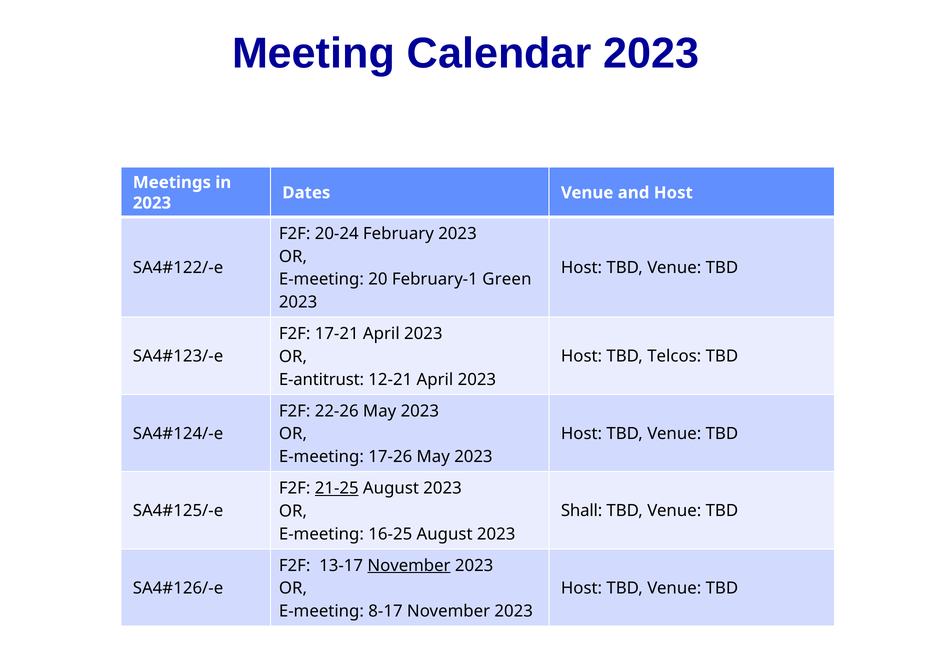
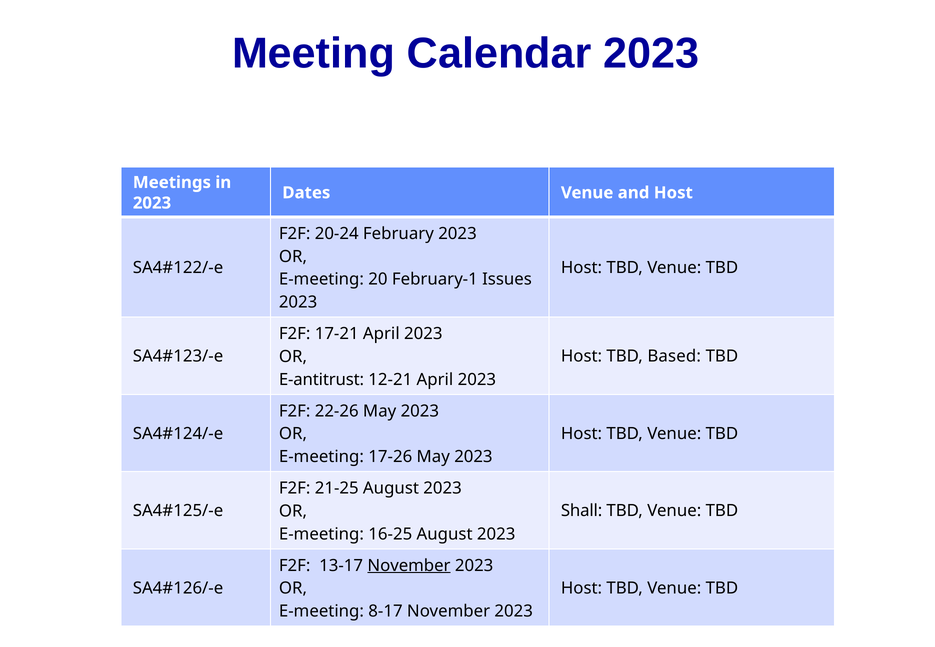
Green: Green -> Issues
Telcos: Telcos -> Based
21-25 underline: present -> none
